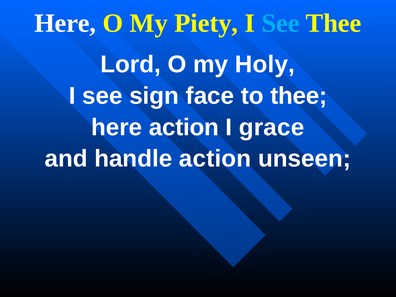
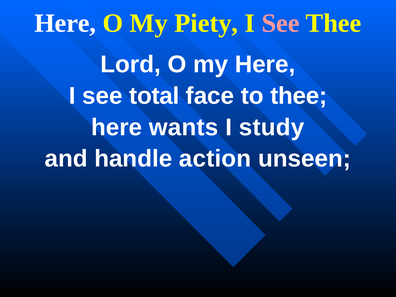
See at (281, 23) colour: light blue -> pink
my Holy: Holy -> Here
sign: sign -> total
here action: action -> wants
grace: grace -> study
